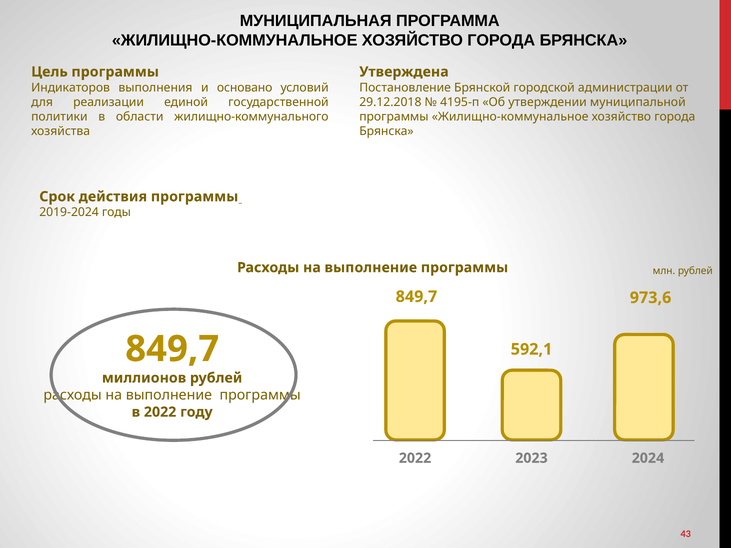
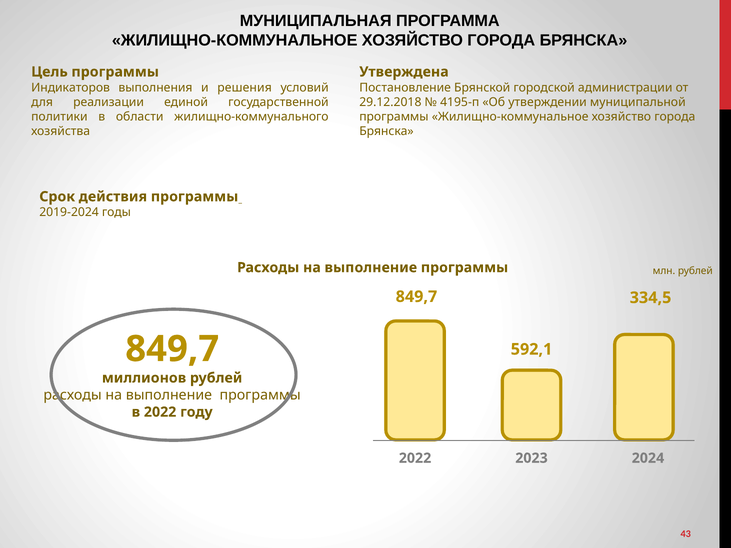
основано: основано -> решения
973,6: 973,6 -> 334,5
